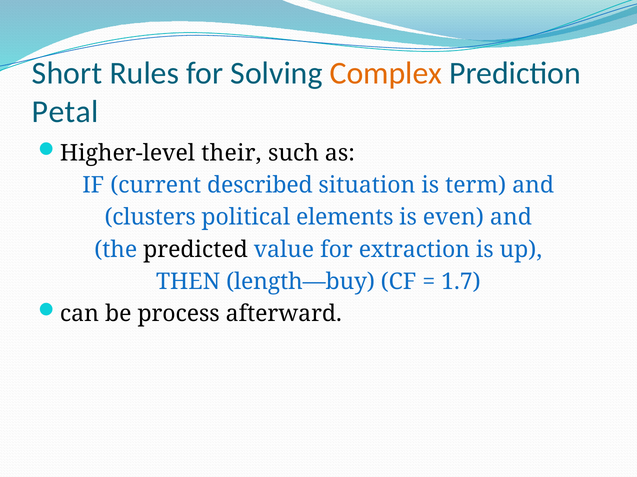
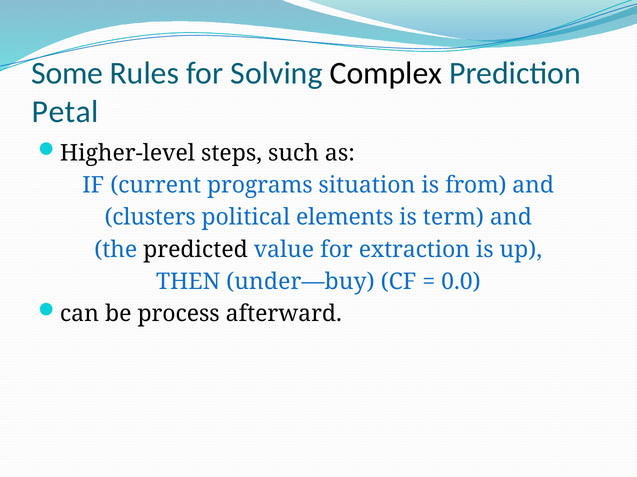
Short: Short -> Some
Complex colour: orange -> black
their: their -> steps
described: described -> programs
term: term -> from
even: even -> term
length—buy: length—buy -> under—buy
1.7: 1.7 -> 0.0
